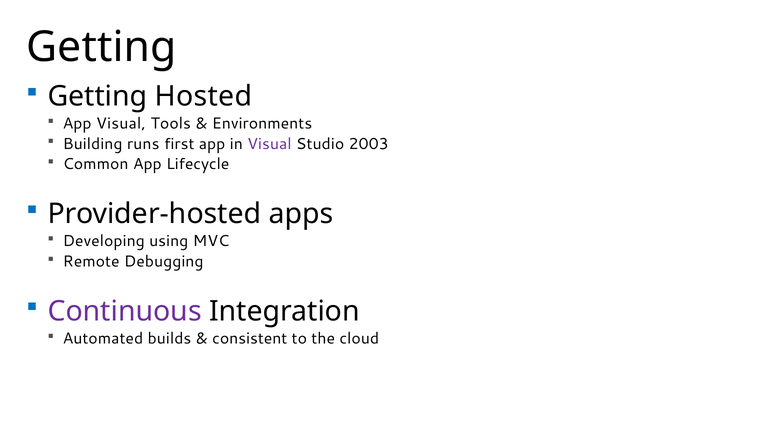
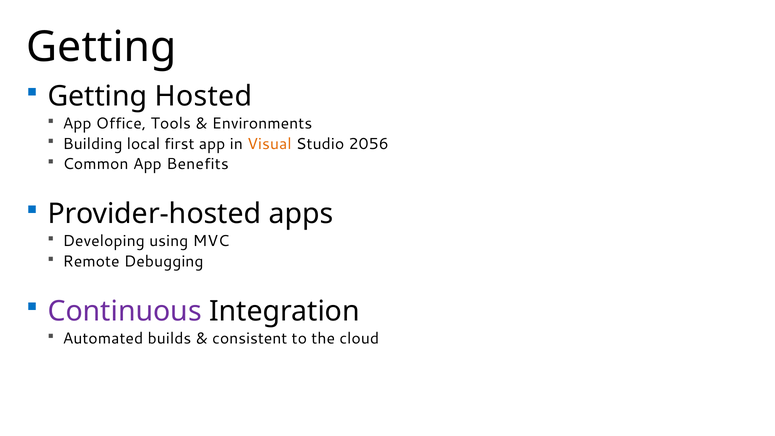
App Visual: Visual -> Office
runs: runs -> local
Visual at (269, 144) colour: purple -> orange
2003: 2003 -> 2056
Lifecycle: Lifecycle -> Benefits
